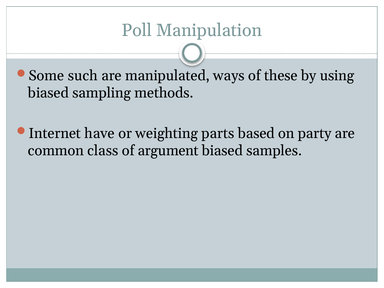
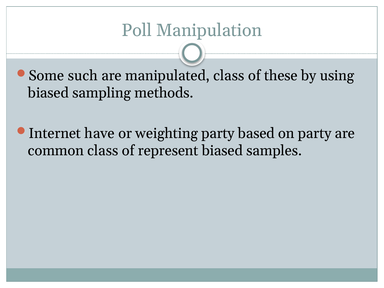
manipulated ways: ways -> class
weighting parts: parts -> party
argument: argument -> represent
